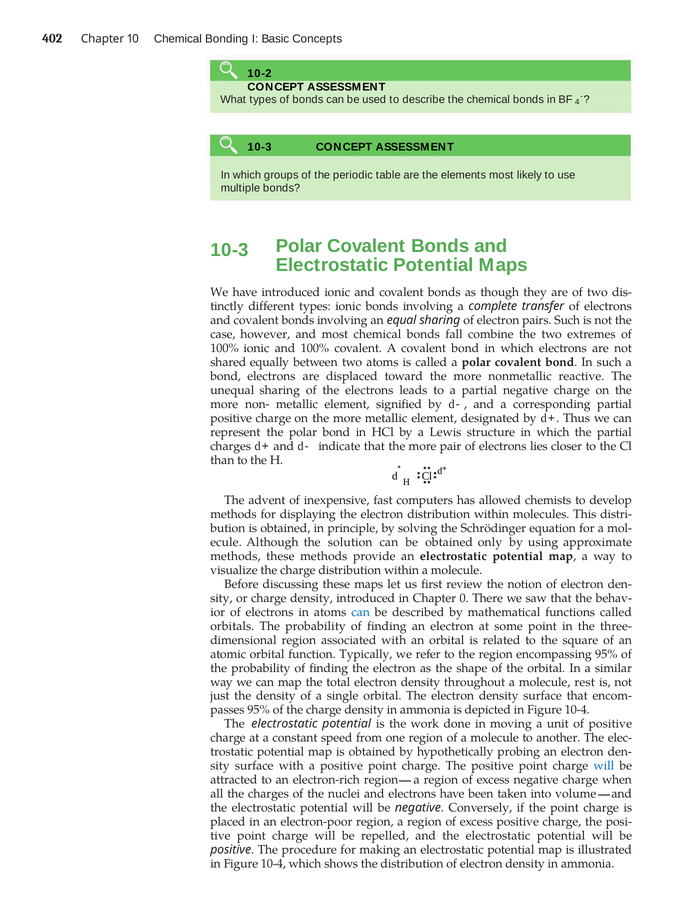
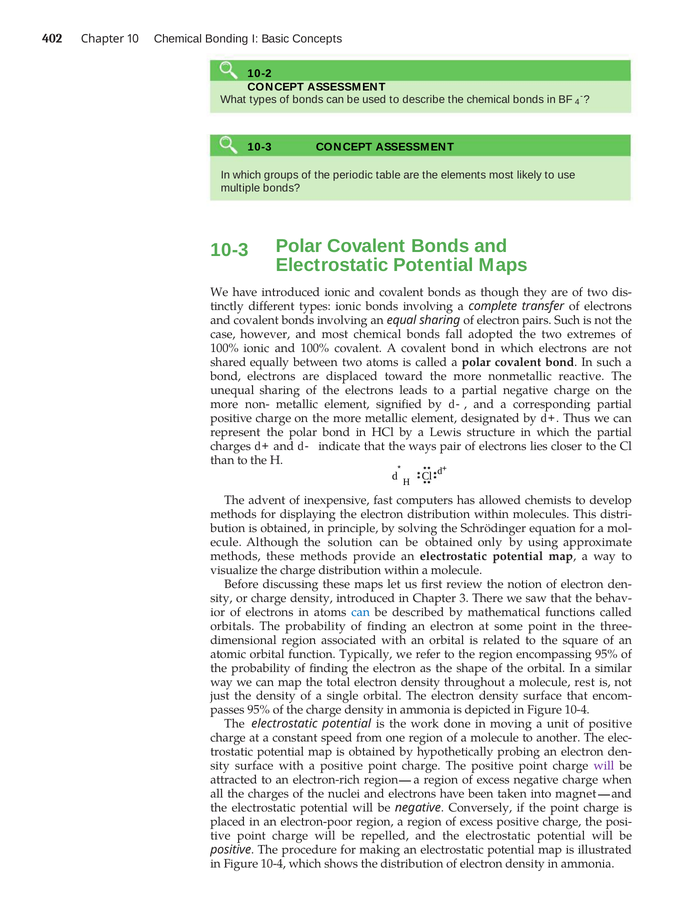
combine: combine -> adopted
that the more: more -> ways
0: 0 -> 3
will at (604, 766) colour: blue -> purple
volume: volume -> magnet
